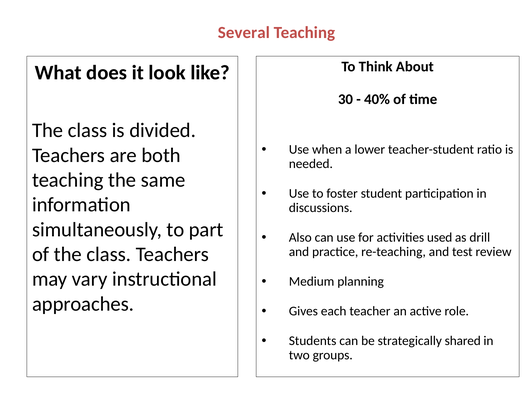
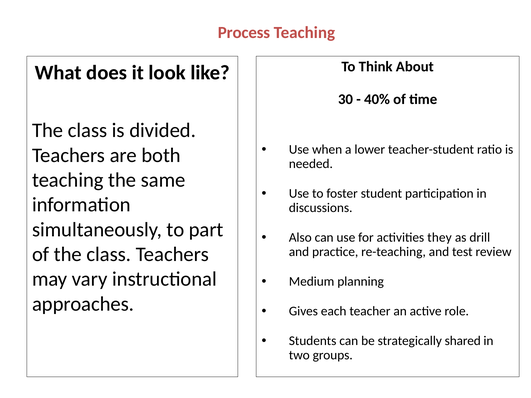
Several: Several -> Process
used: used -> they
